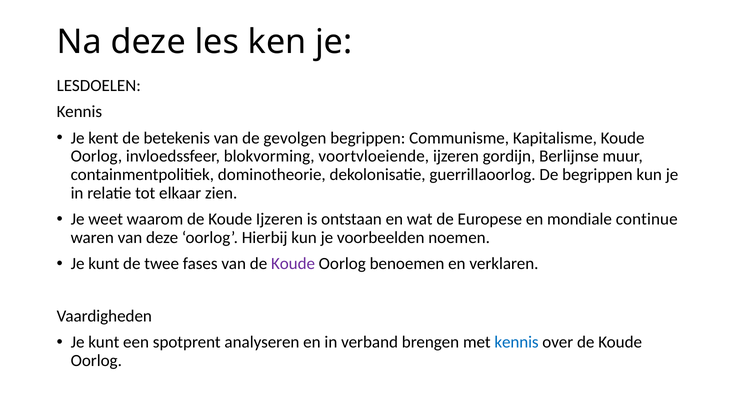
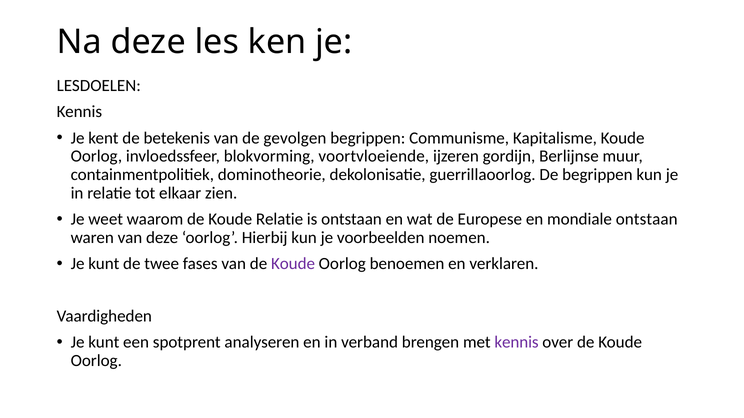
Koude Ijzeren: Ijzeren -> Relatie
mondiale continue: continue -> ontstaan
kennis at (517, 343) colour: blue -> purple
